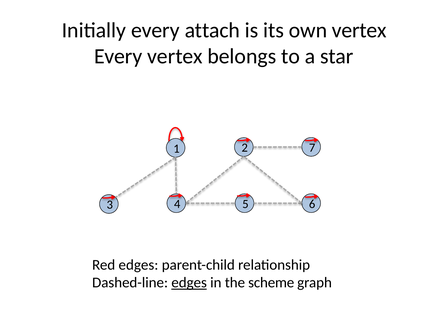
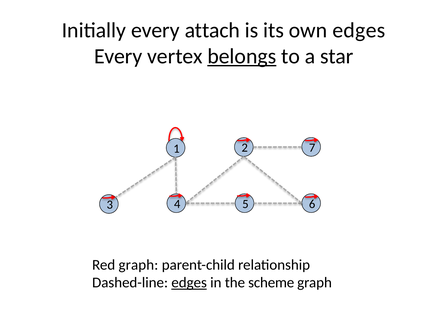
own vertex: vertex -> edges
belongs underline: none -> present
Red edges: edges -> graph
